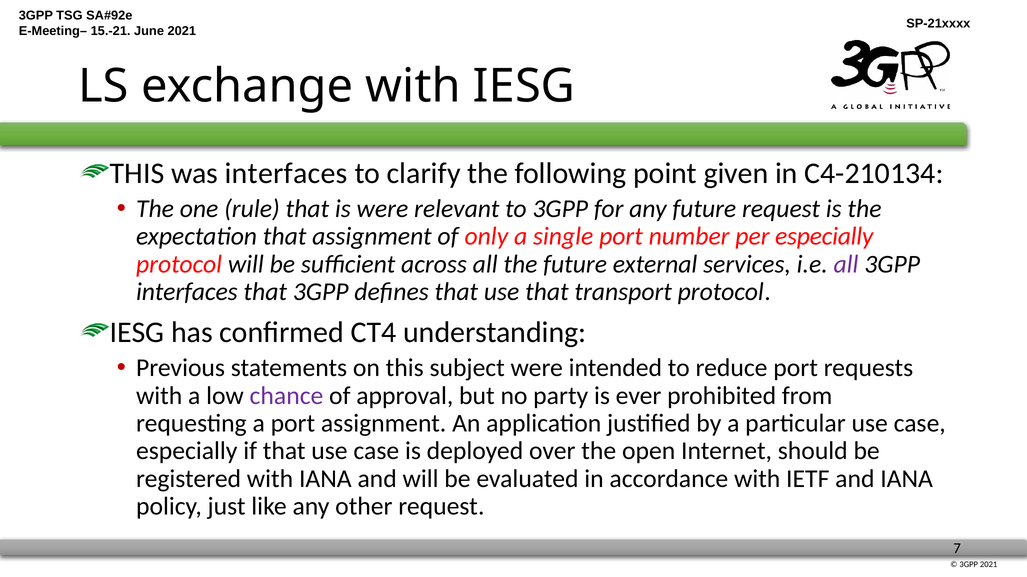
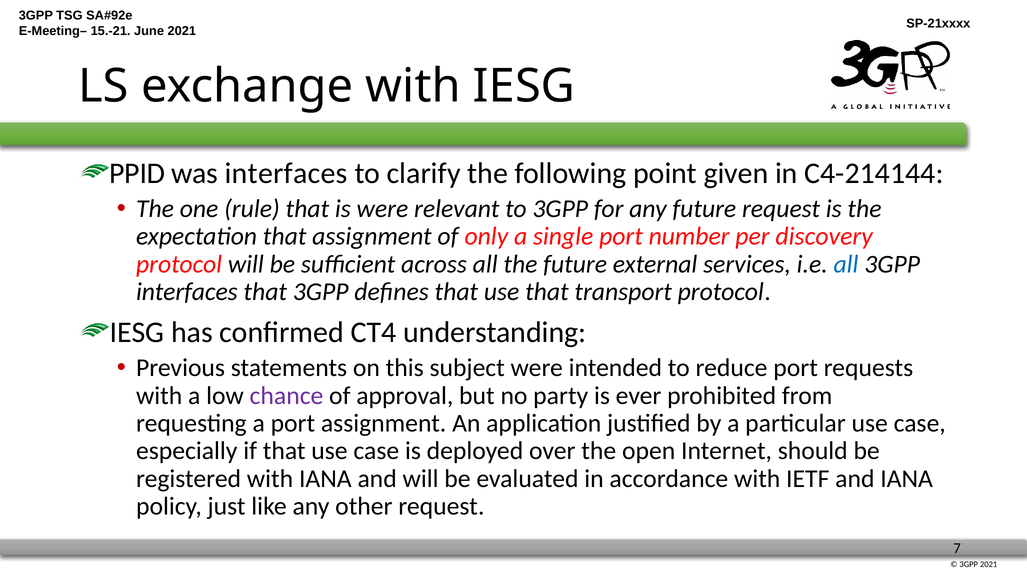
THIS at (137, 174): THIS -> PPID
C4-210134: C4-210134 -> C4-214144
per especially: especially -> discovery
all at (846, 264) colour: purple -> blue
